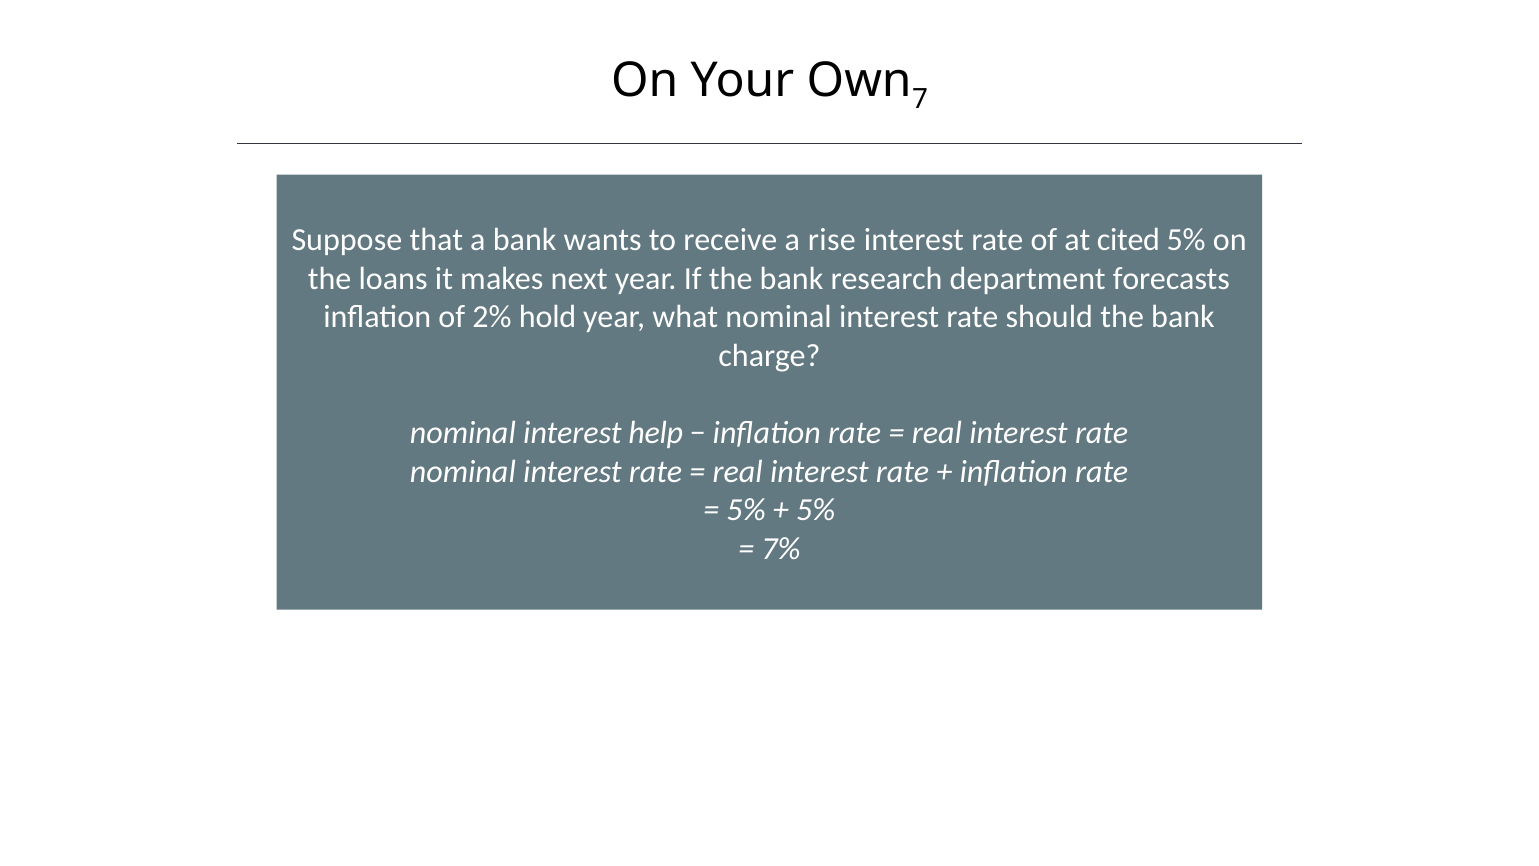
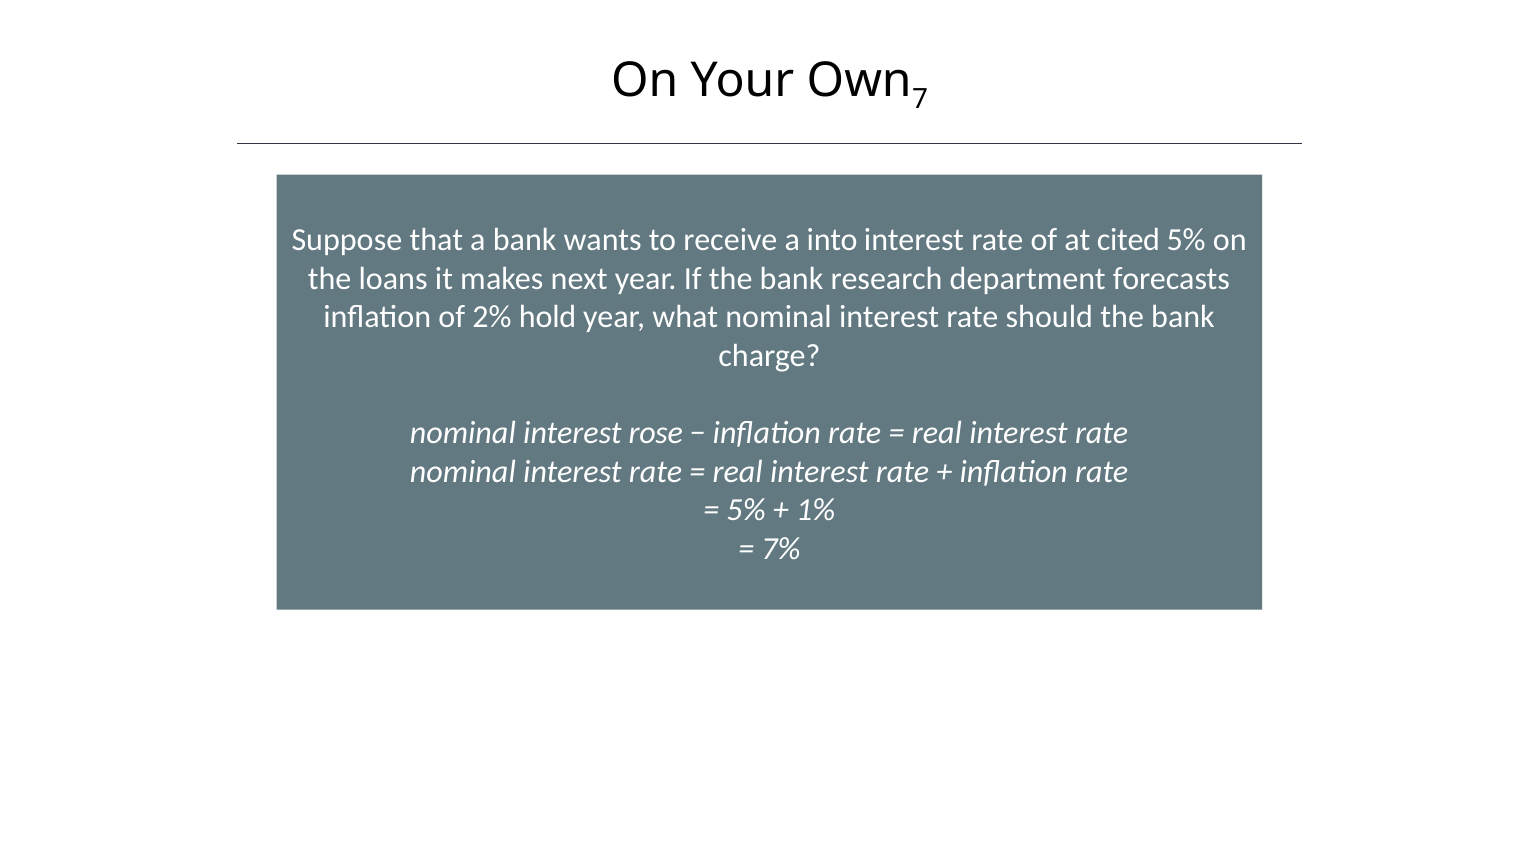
rise: rise -> into
help: help -> rose
5% at (816, 510): 5% -> 1%
